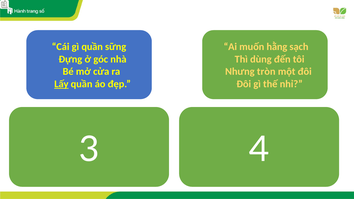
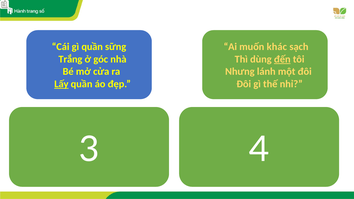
muốn hằng: hằng -> khác
Đựng at (70, 59): Đựng -> Trắng
đến at (282, 59) underline: none -> present
Nhưng tròn: tròn -> lánh
